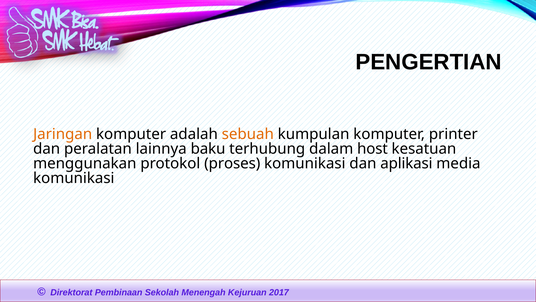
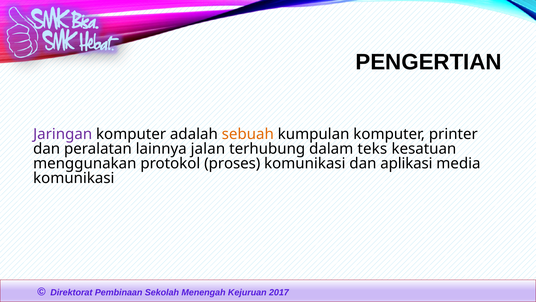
Jaringan colour: orange -> purple
baku: baku -> jalan
host: host -> teks
